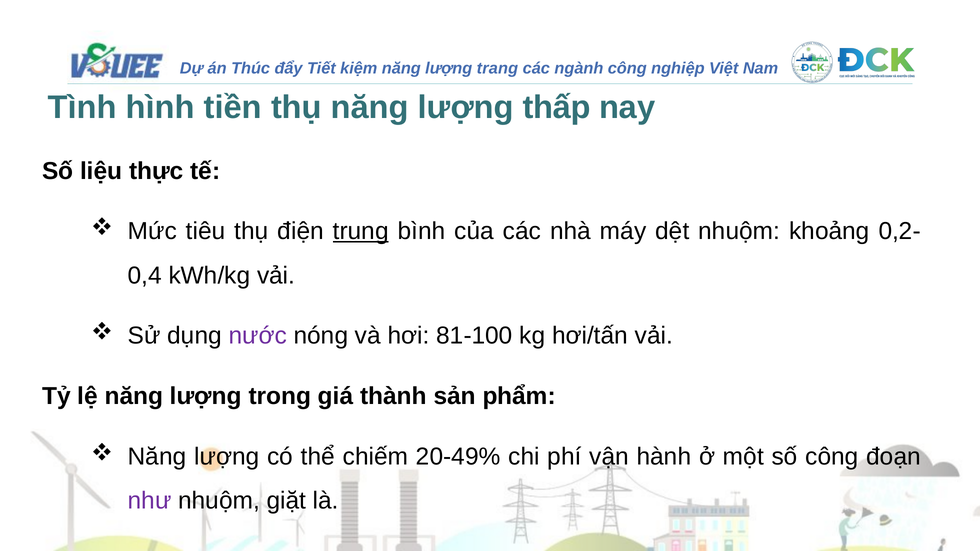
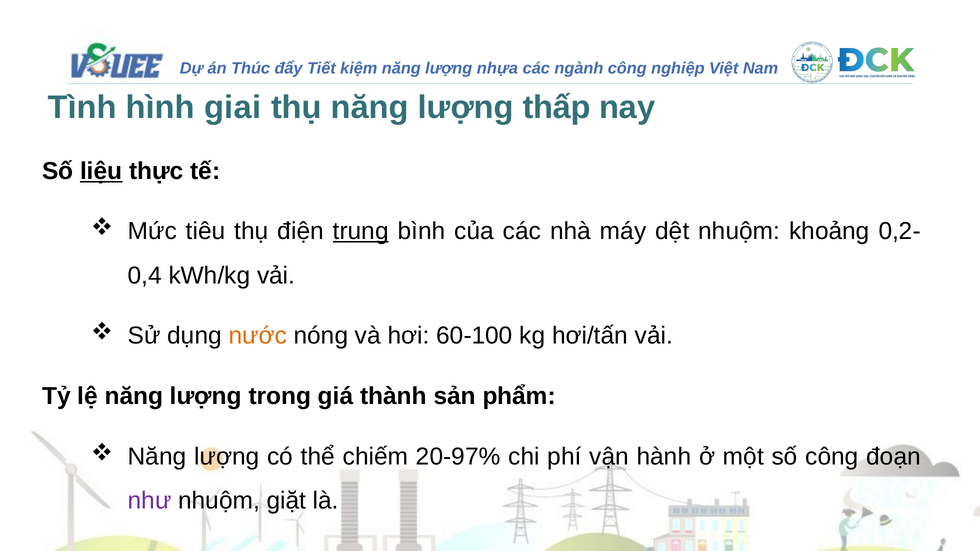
trang: trang -> nhựa
tiền: tiền -> giai
liệu underline: none -> present
nước colour: purple -> orange
81-100: 81-100 -> 60-100
20-49%: 20-49% -> 20-97%
